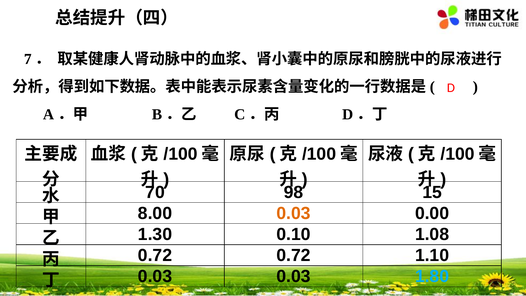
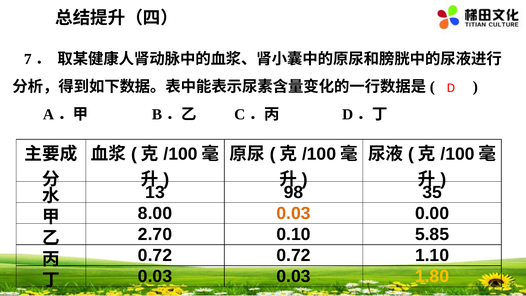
70: 70 -> 13
15: 15 -> 35
1.30: 1.30 -> 2.70
1.08: 1.08 -> 5.85
1.80 colour: light blue -> yellow
